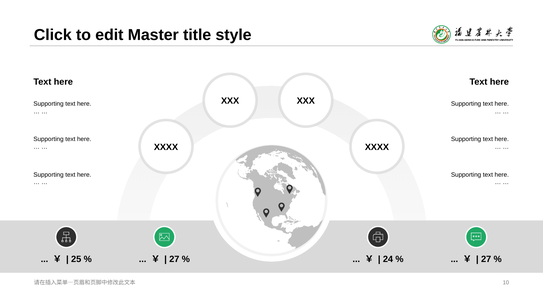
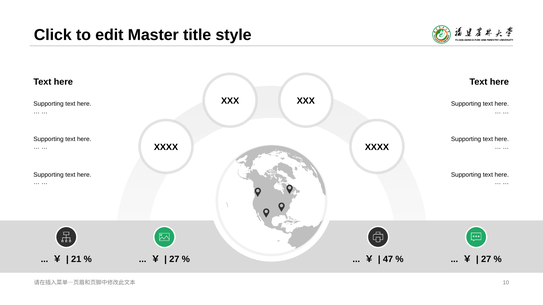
25: 25 -> 21
24: 24 -> 47
